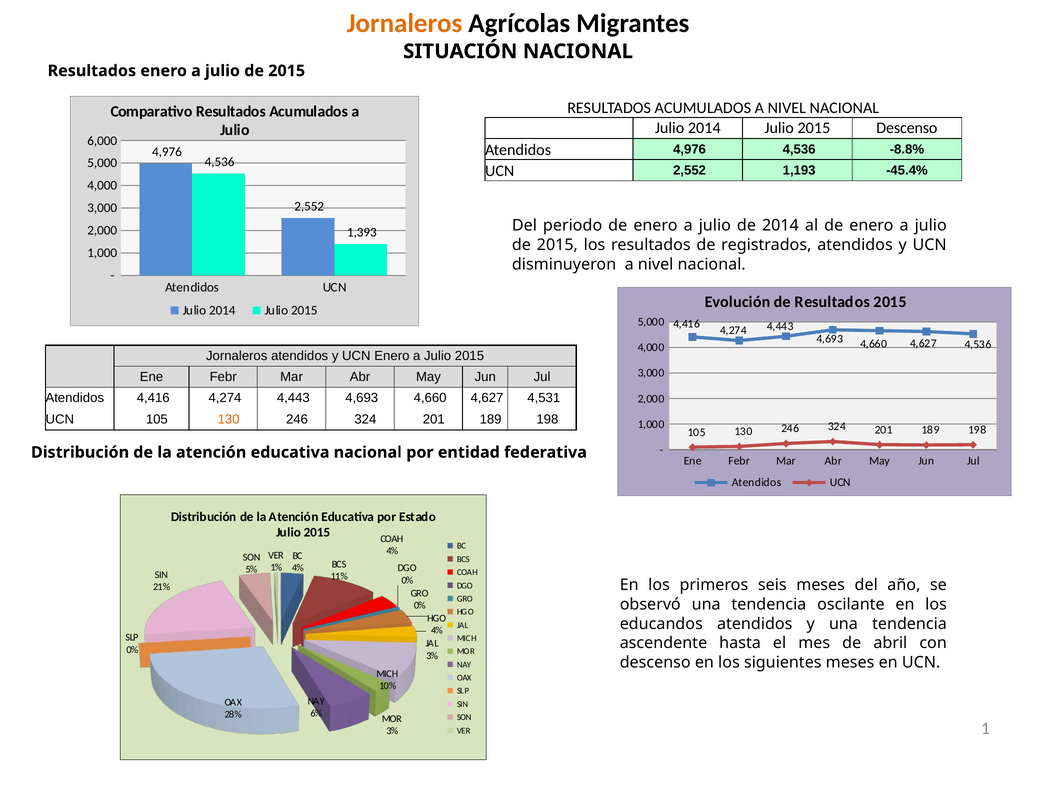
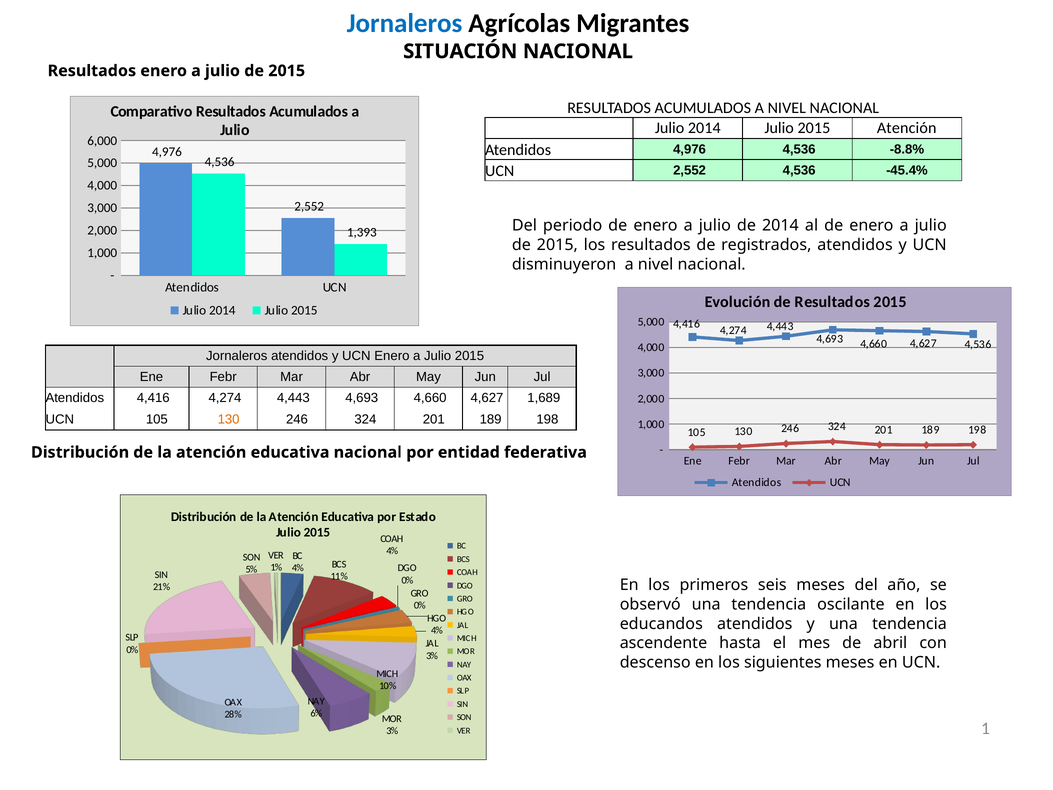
Jornaleros at (405, 23) colour: orange -> blue
2015 Descenso: Descenso -> Atención
UCN 2,552 1,193: 1,193 -> 4,536
4,531: 4,531 -> 1,689
